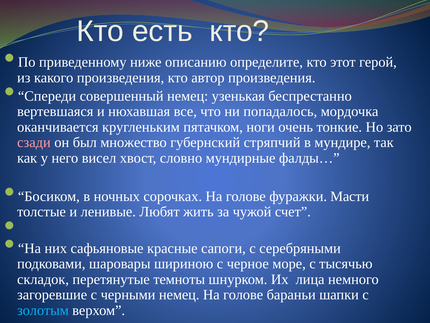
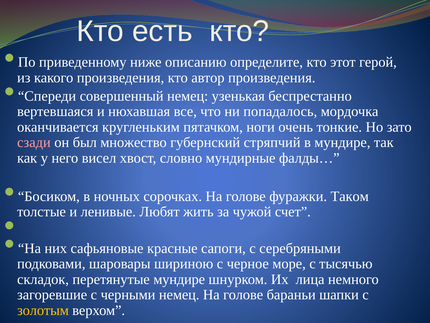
Масти: Масти -> Таком
перетянутые темноты: темноты -> мундире
золотым colour: light blue -> yellow
